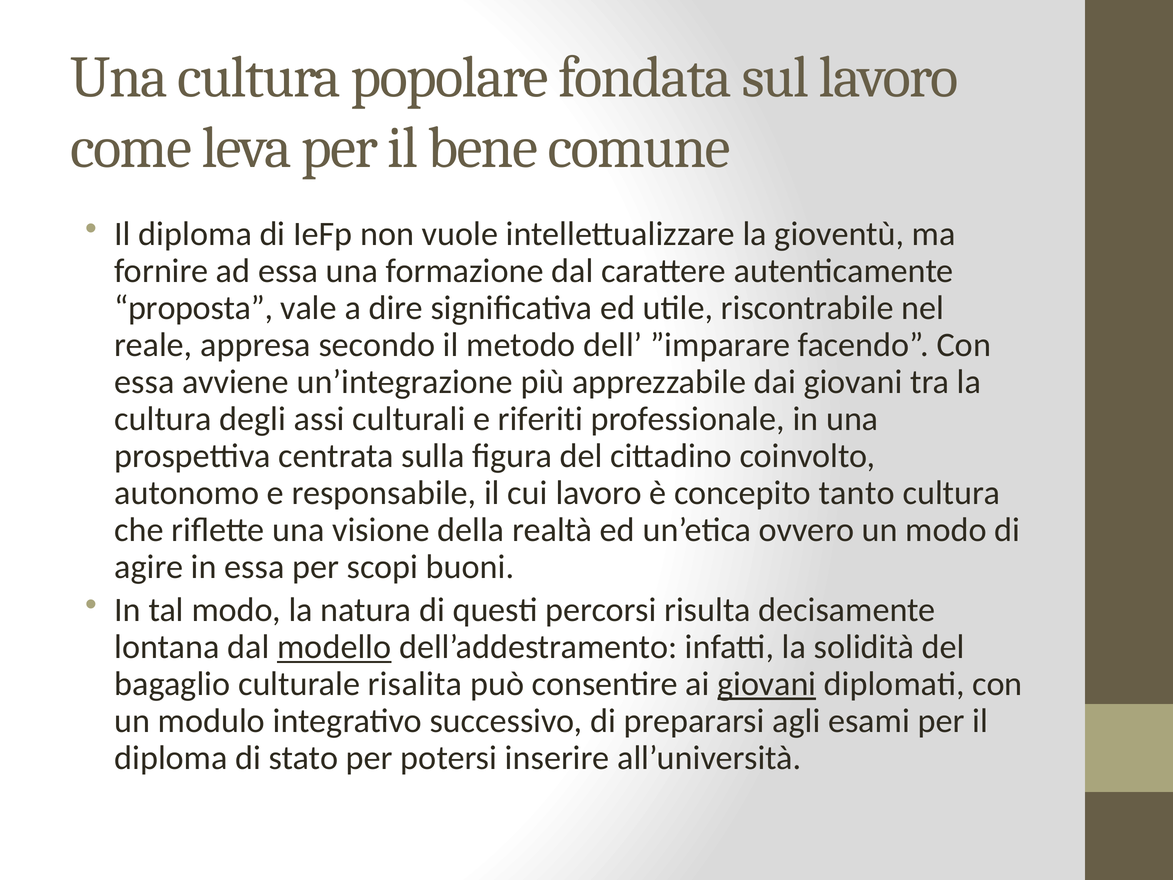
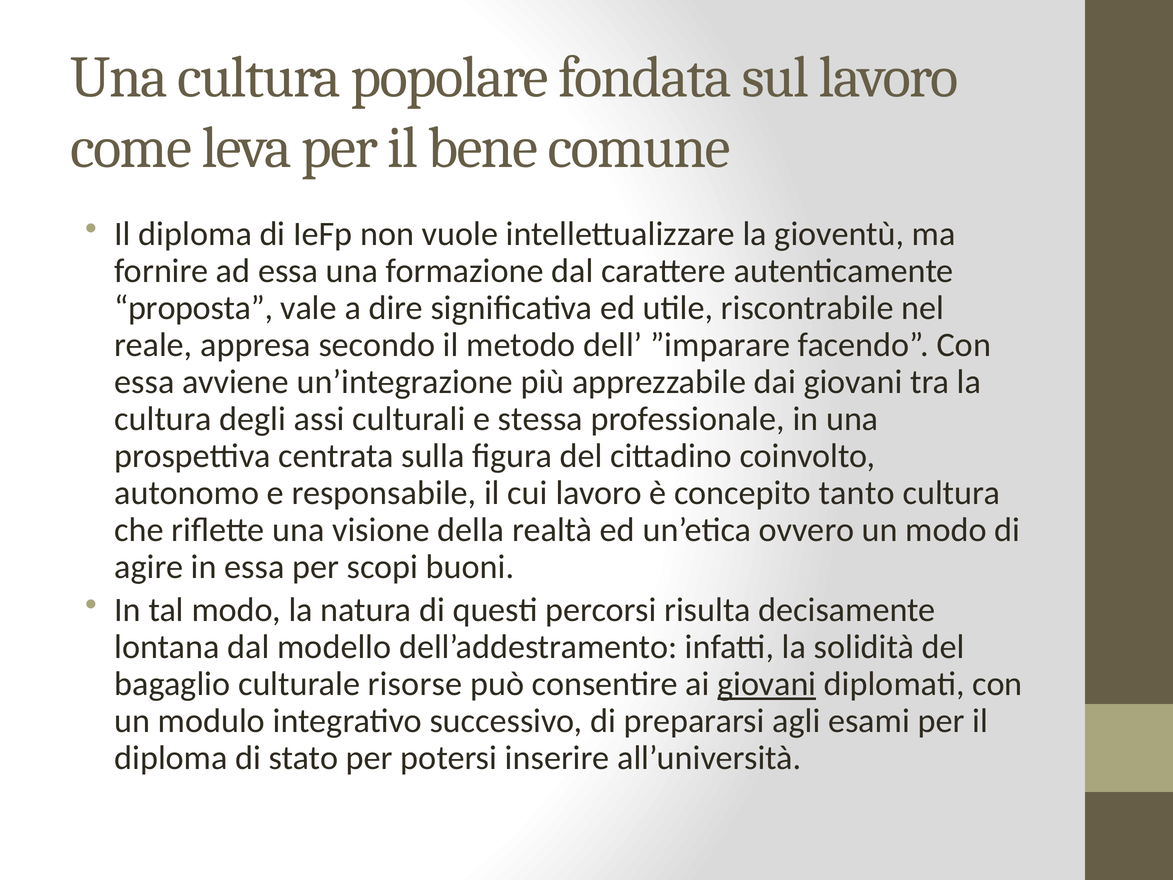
riferiti: riferiti -> stessa
modello underline: present -> none
risalita: risalita -> risorse
